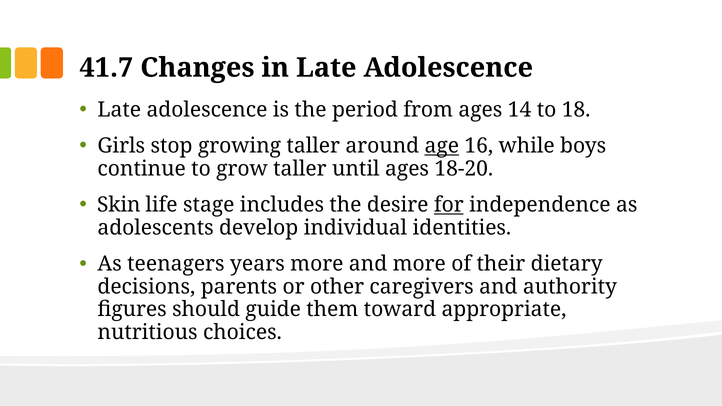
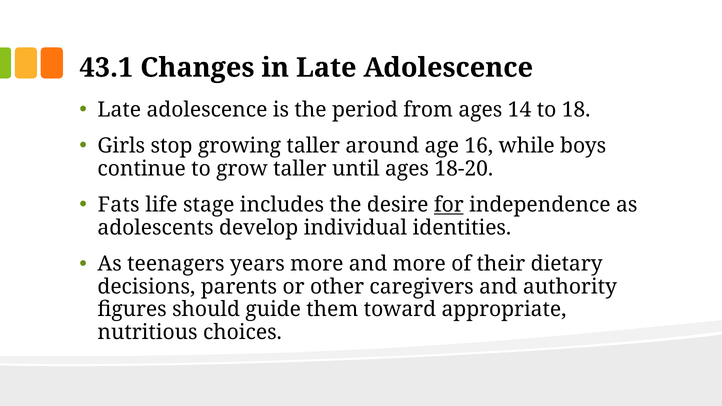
41.7: 41.7 -> 43.1
age underline: present -> none
Skin: Skin -> Fats
